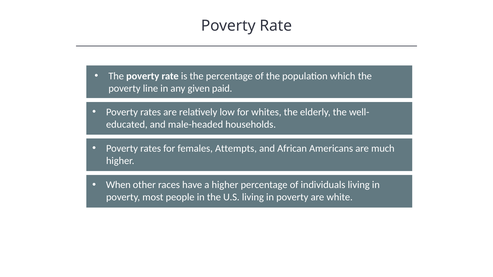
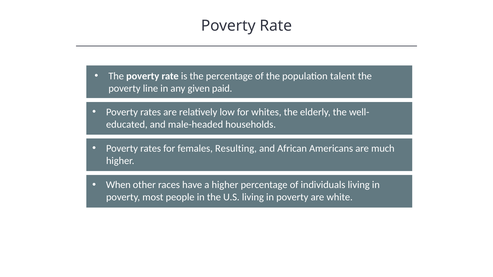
which: which -> talent
Attempts: Attempts -> Resulting
